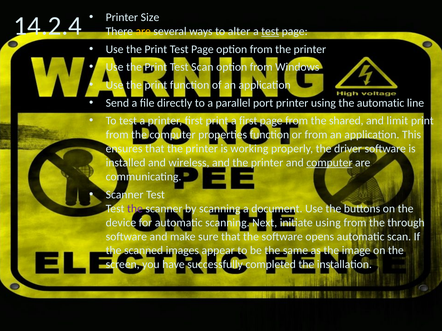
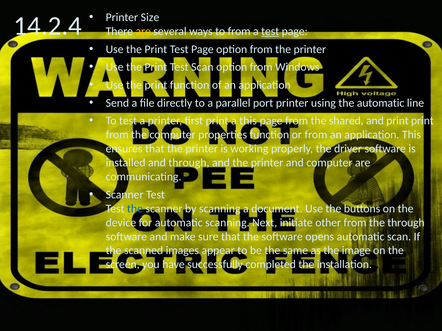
to alter: alter -> from
a first: first -> this
and limit: limit -> print
and wireless: wireless -> through
computer at (329, 163) underline: present -> none
the at (135, 209) colour: purple -> blue
initiate using: using -> other
